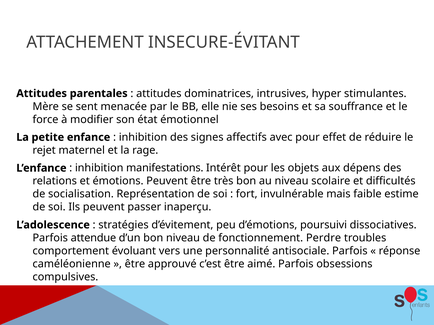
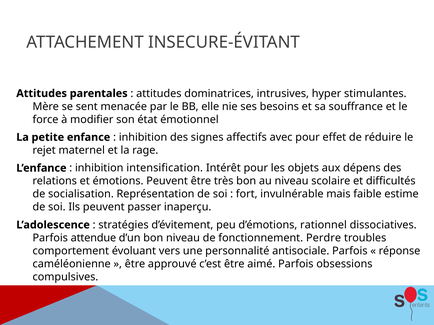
manifestations: manifestations -> intensification
poursuivi: poursuivi -> rationnel
